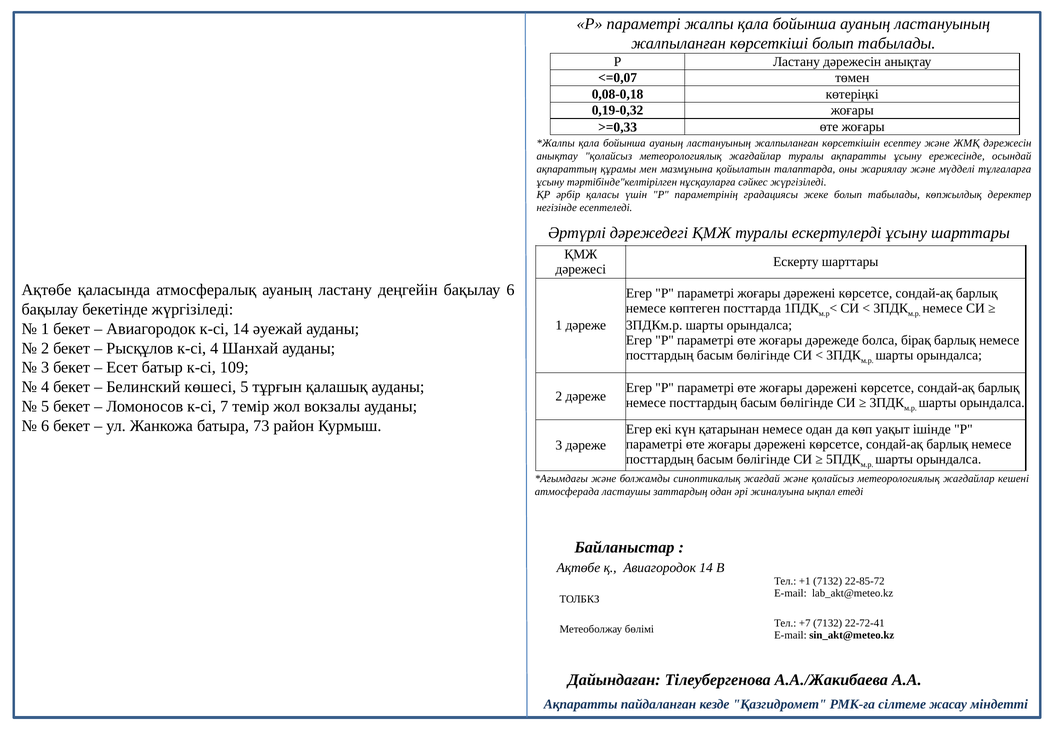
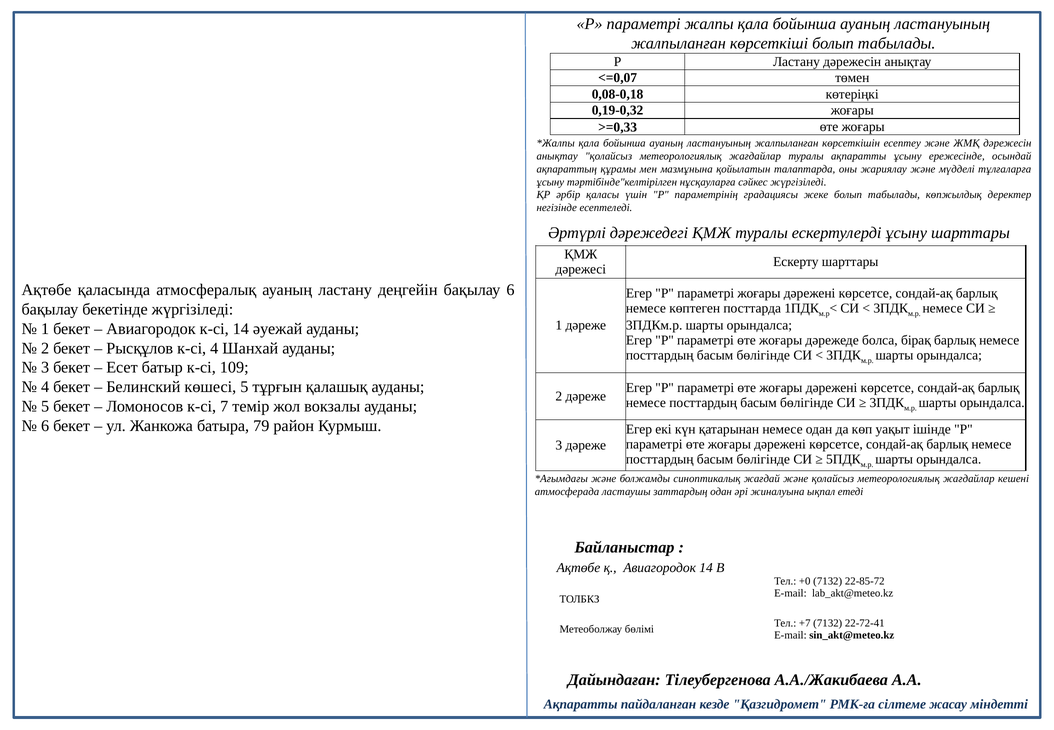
73: 73 -> 79
+1: +1 -> +0
